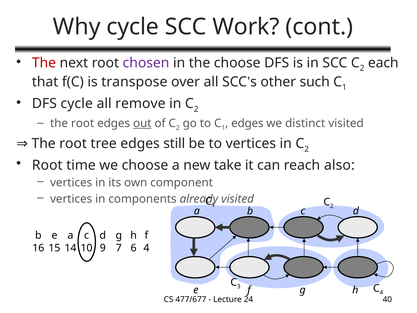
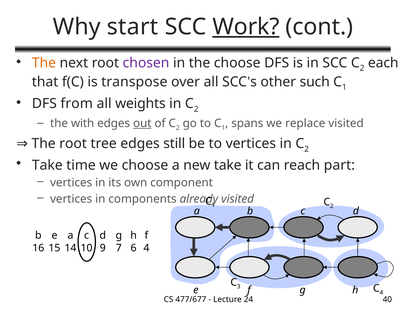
Why cycle: cycle -> start
Work underline: none -> present
The at (44, 63) colour: red -> orange
DFS cycle: cycle -> from
remove: remove -> weights
root at (83, 123): root -> with
edges at (247, 123): edges -> spans
distinct: distinct -> replace
Root at (47, 165): Root -> Take
also: also -> part
